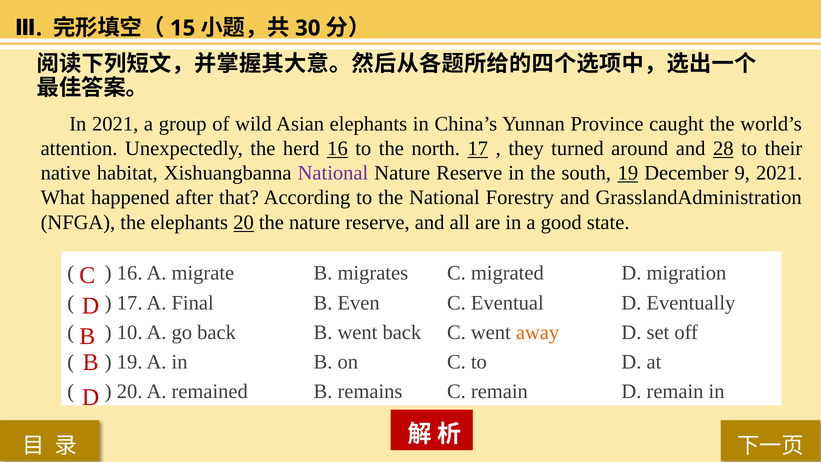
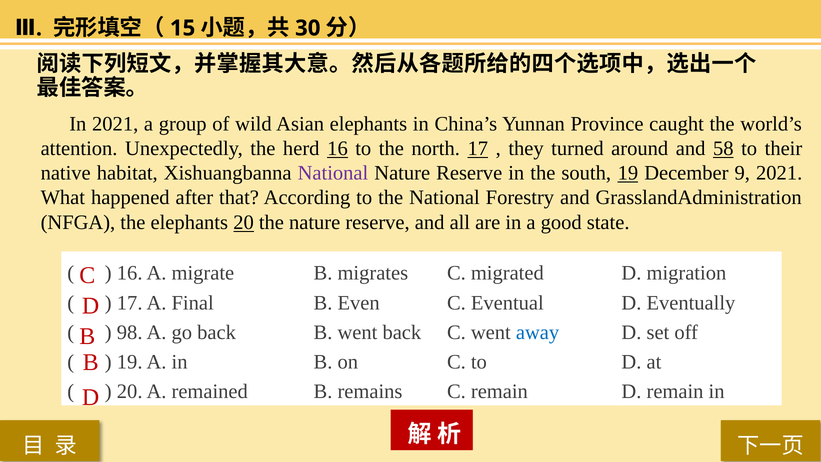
28: 28 -> 58
10: 10 -> 98
away colour: orange -> blue
